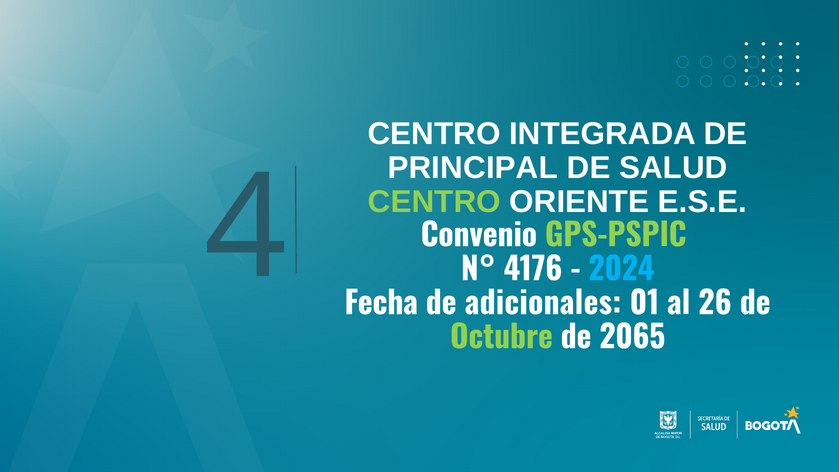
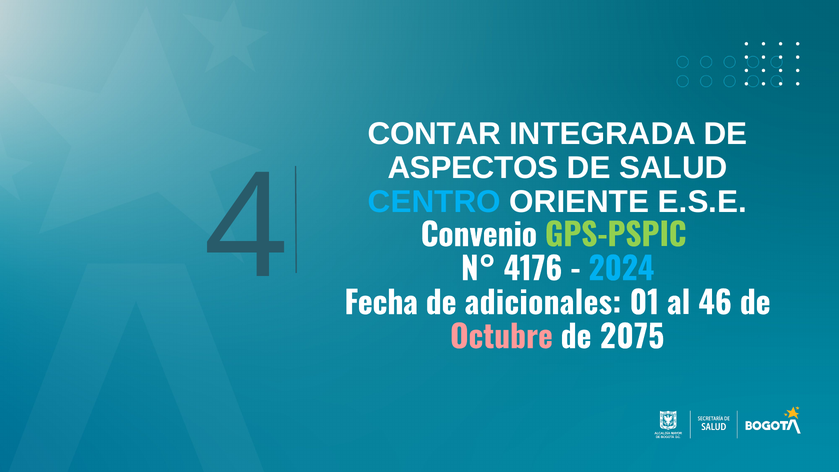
CENTRO at (434, 134): CENTRO -> CONTAR
PRINCIPAL: PRINCIPAL -> ASPECTOS
CENTRO at (434, 202) colour: light green -> light blue
26: 26 -> 46
Octubre colour: light green -> pink
2065: 2065 -> 2075
